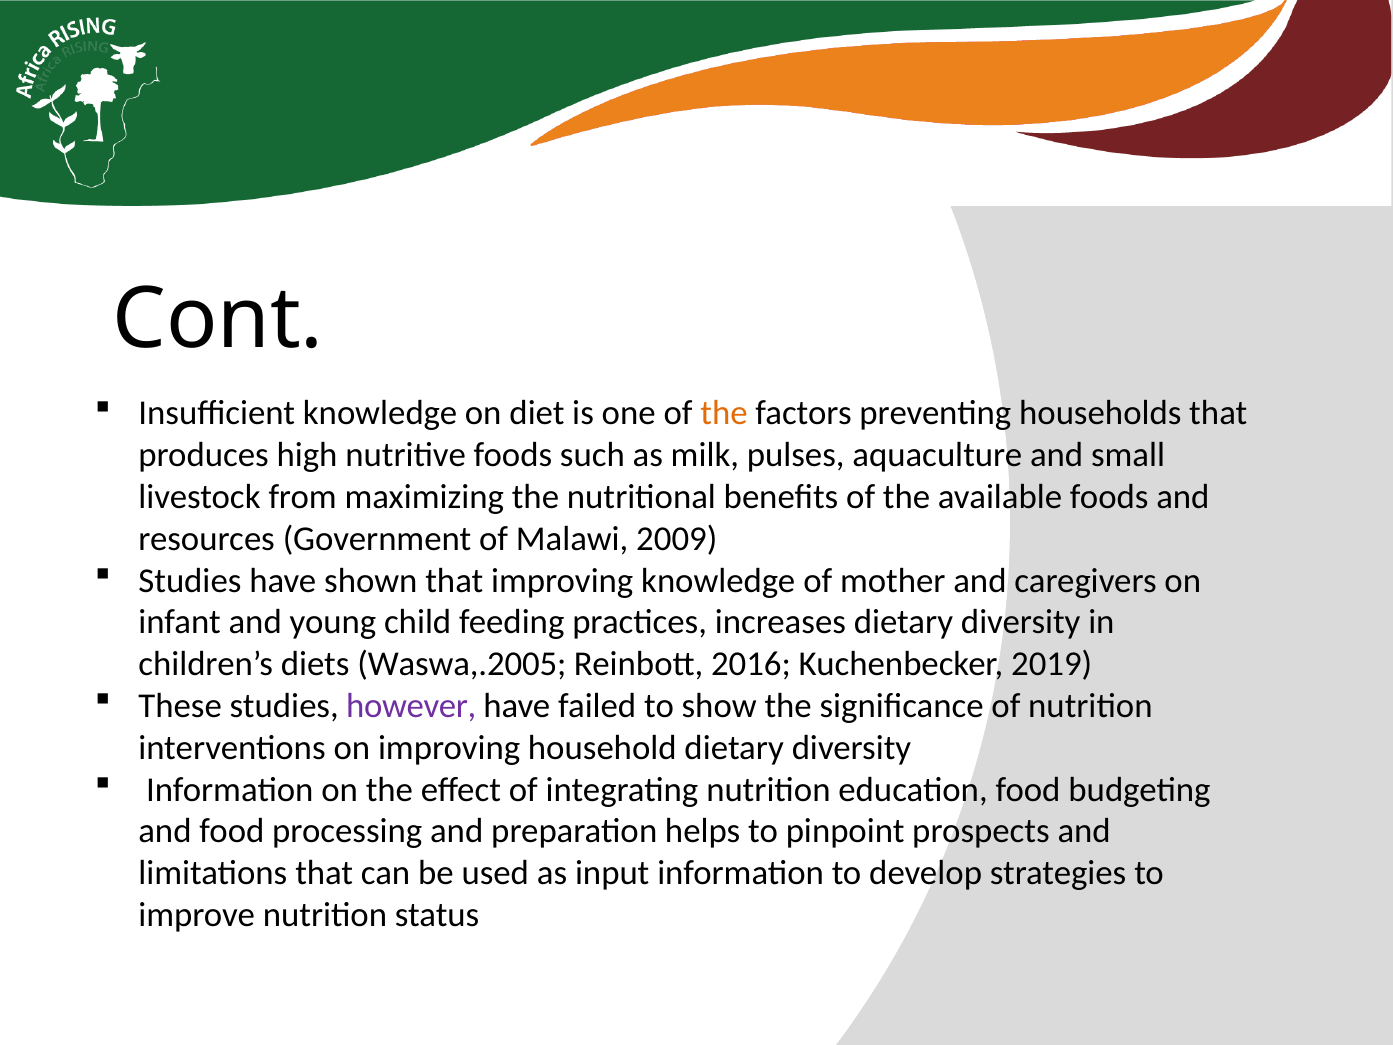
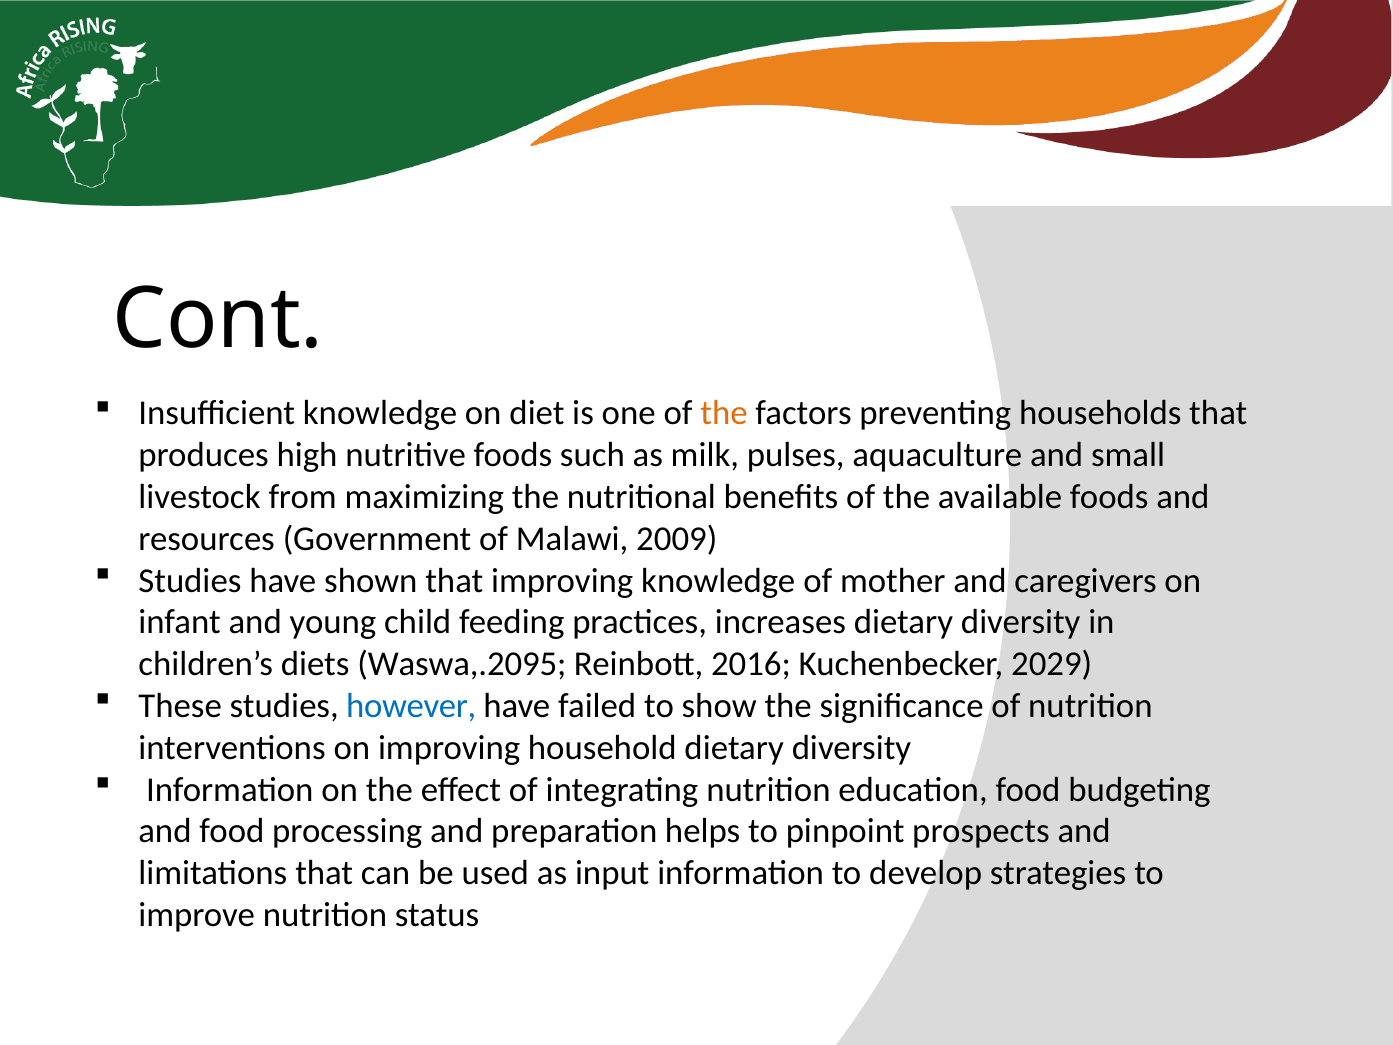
Waswa,.2005: Waswa,.2005 -> Waswa,.2095
2019: 2019 -> 2029
however colour: purple -> blue
